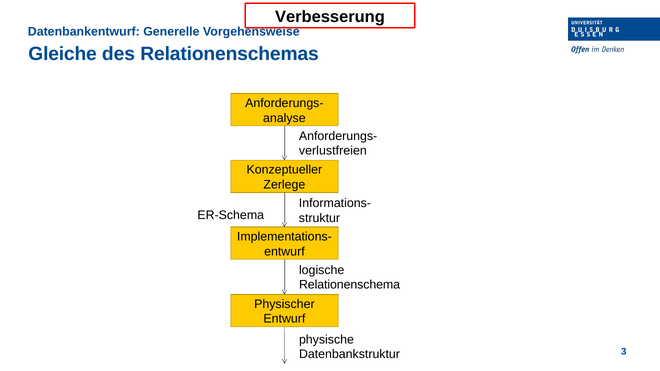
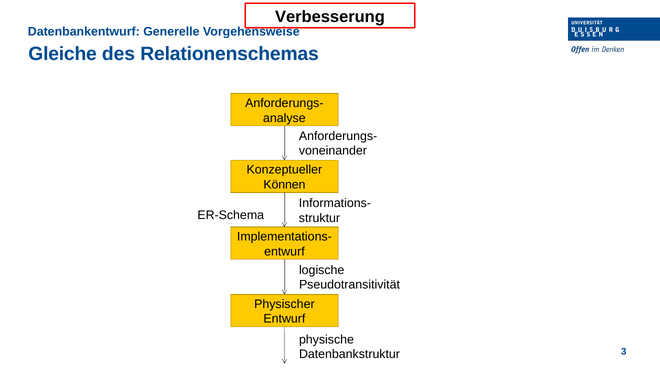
verlustfreien: verlustfreien -> voneinander
Zerlege: Zerlege -> Können
Relationenschema: Relationenschema -> Pseudotransitivität
